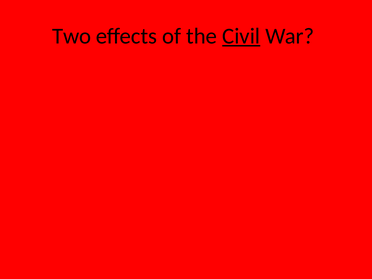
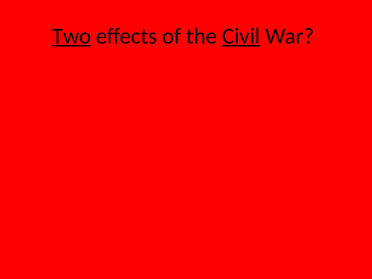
Two underline: none -> present
